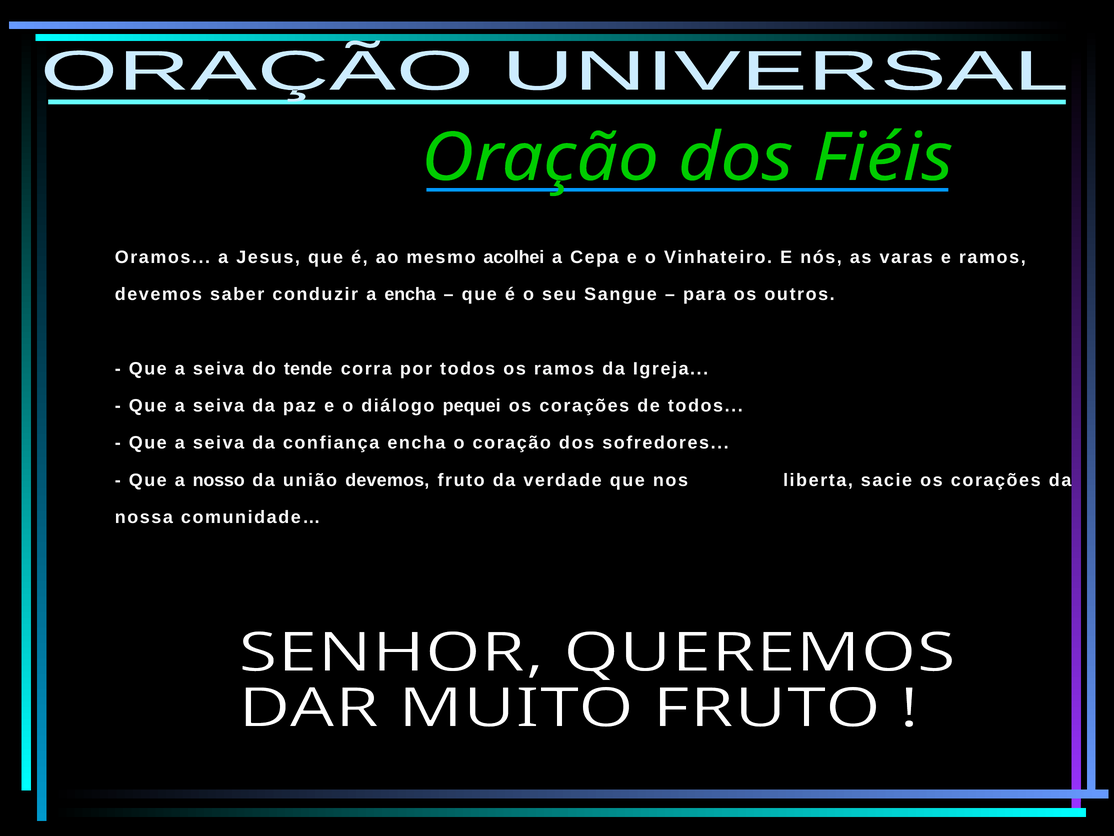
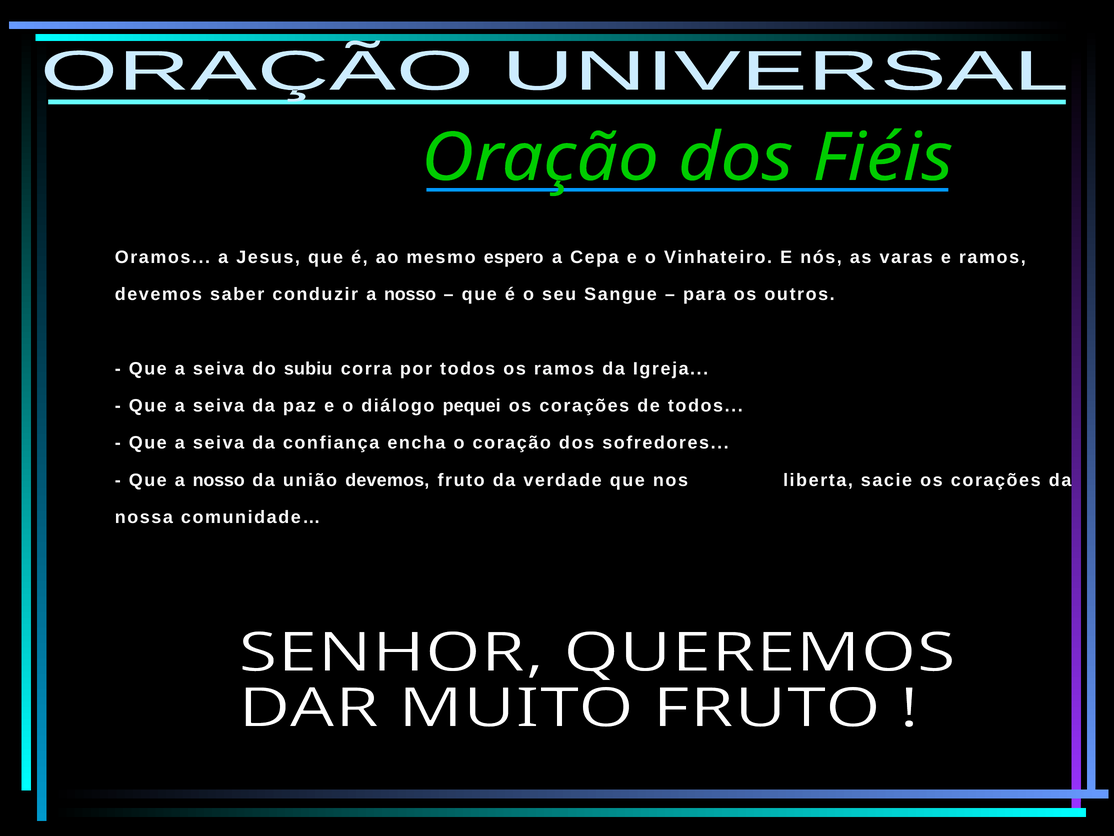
acolhei: acolhei -> espero
conduzir a encha: encha -> nosso
tende: tende -> subiu
